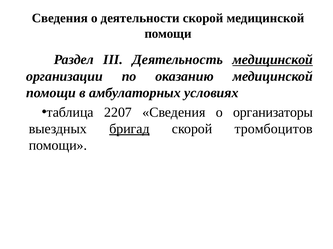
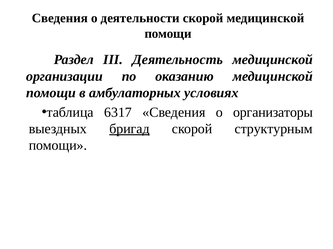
медицинской at (273, 60) underline: present -> none
2207: 2207 -> 6317
тромбоцитов: тромбоцитов -> структурным
